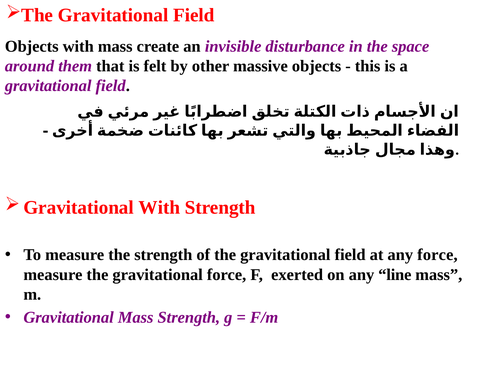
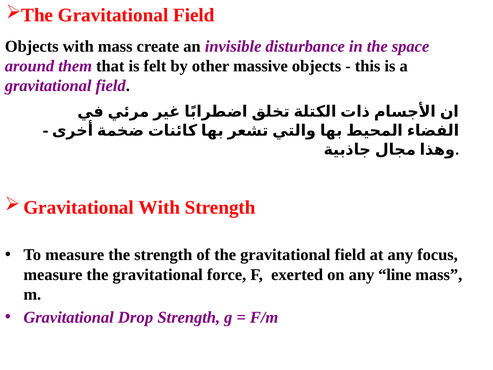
any force: force -> focus
Gravitational Mass: Mass -> Drop
